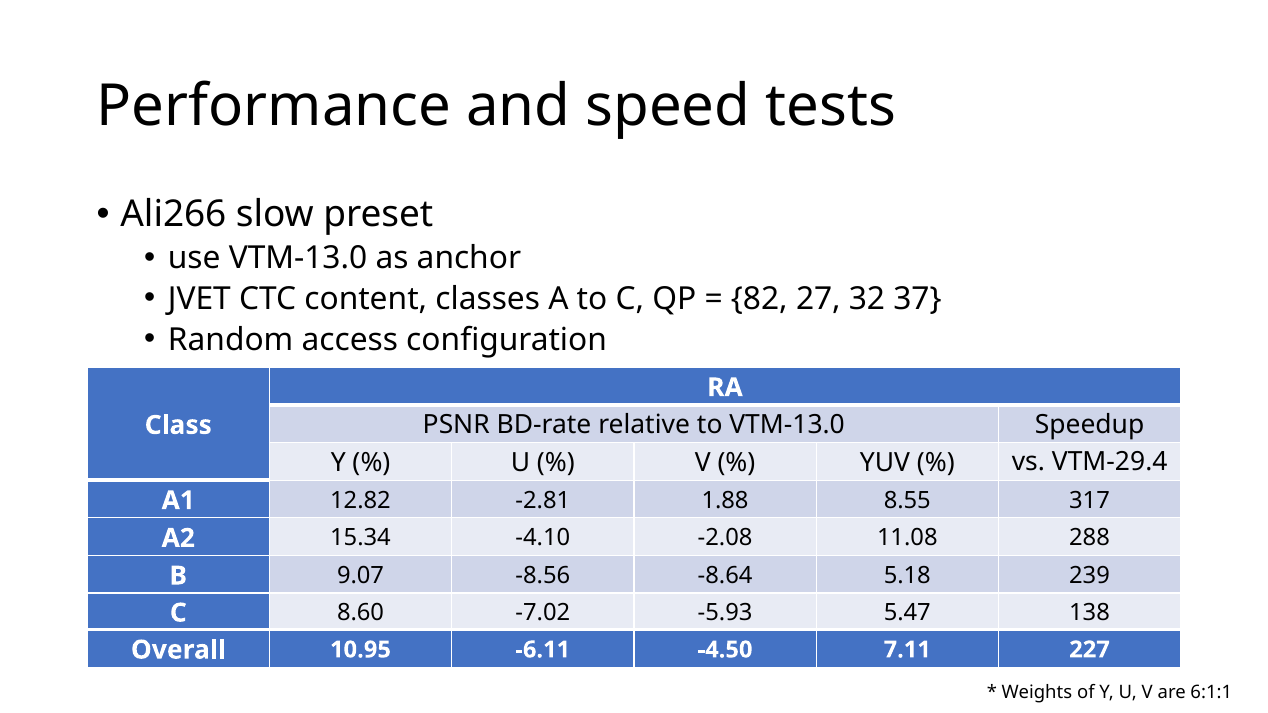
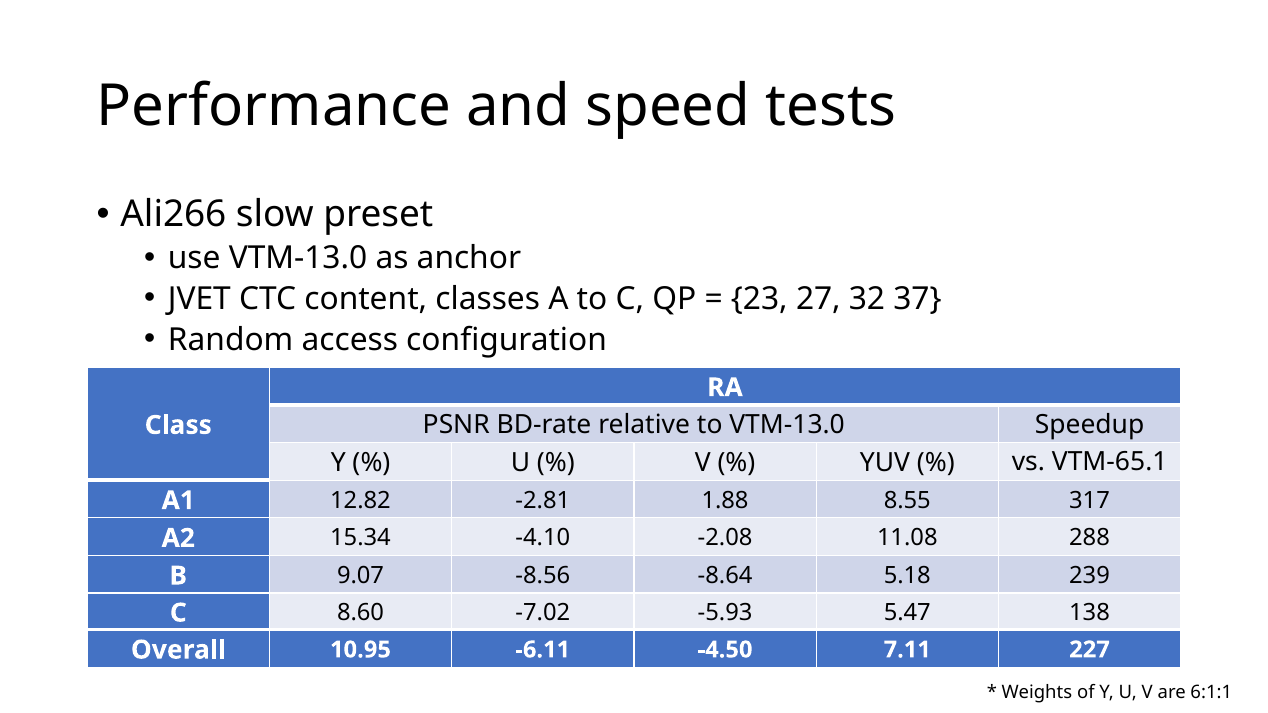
82: 82 -> 23
VTM-29.4: VTM-29.4 -> VTM-65.1
